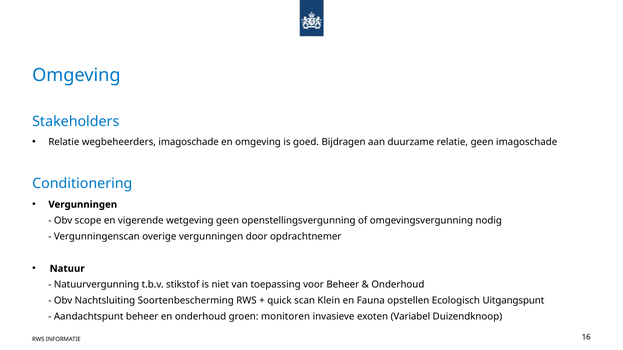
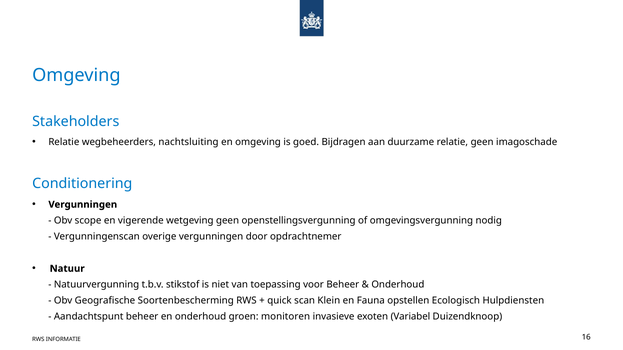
wegbeheerders imagoschade: imagoschade -> nachtsluiting
Nachtsluiting: Nachtsluiting -> Geografische
Uitgangspunt: Uitgangspunt -> Hulpdiensten
